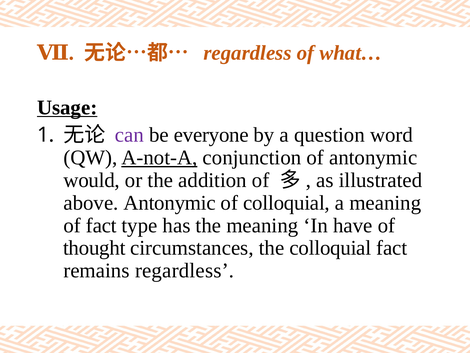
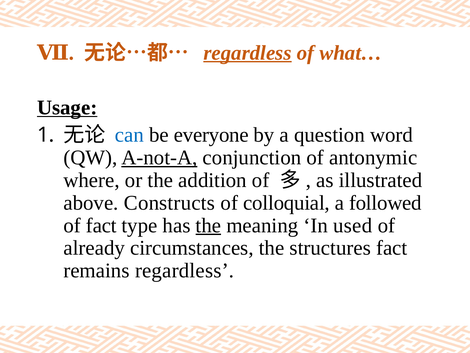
regardless at (247, 53) underline: none -> present
can colour: purple -> blue
would: would -> where
above Antonymic: Antonymic -> Constructs
a meaning: meaning -> followed
the at (208, 225) underline: none -> present
have: have -> used
thought: thought -> already
the colloquial: colloquial -> structures
